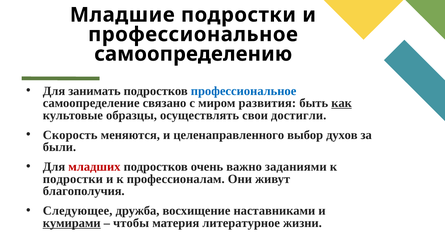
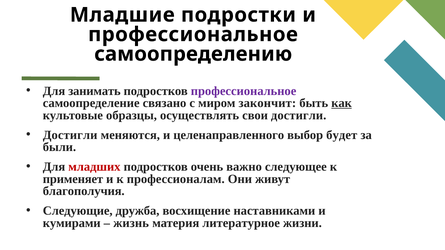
профессиональное at (244, 91) colour: blue -> purple
развития: развития -> закончит
Скорость at (70, 135): Скорость -> Достигли
духов: духов -> будет
заданиями: заданиями -> следующее
подростки at (73, 179): подростки -> применяет
Следующее: Следующее -> Следующие
кумирами underline: present -> none
чтобы: чтобы -> жизнь
